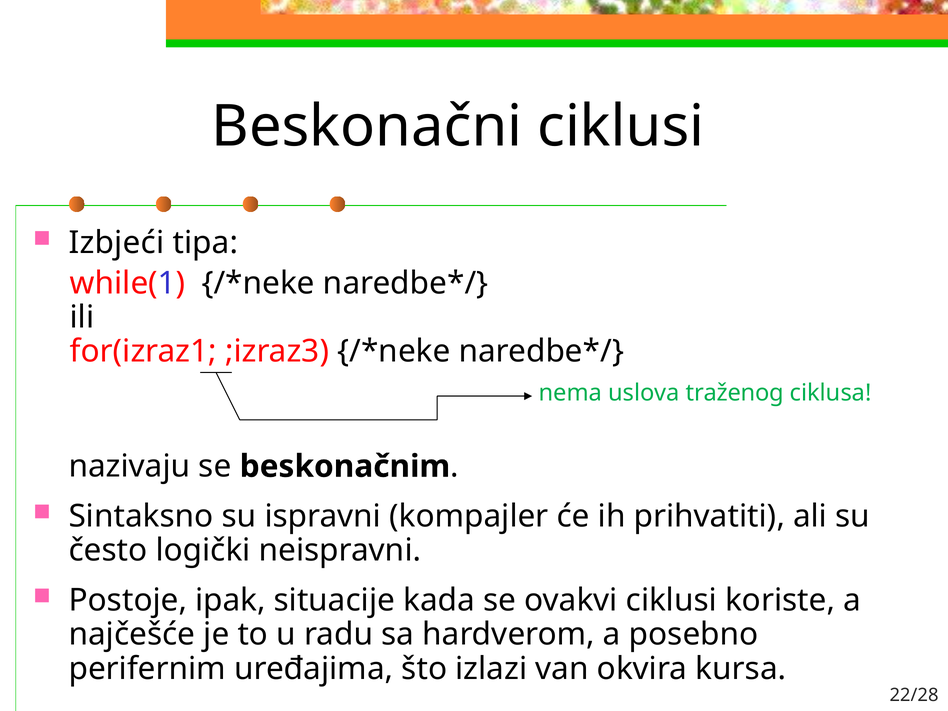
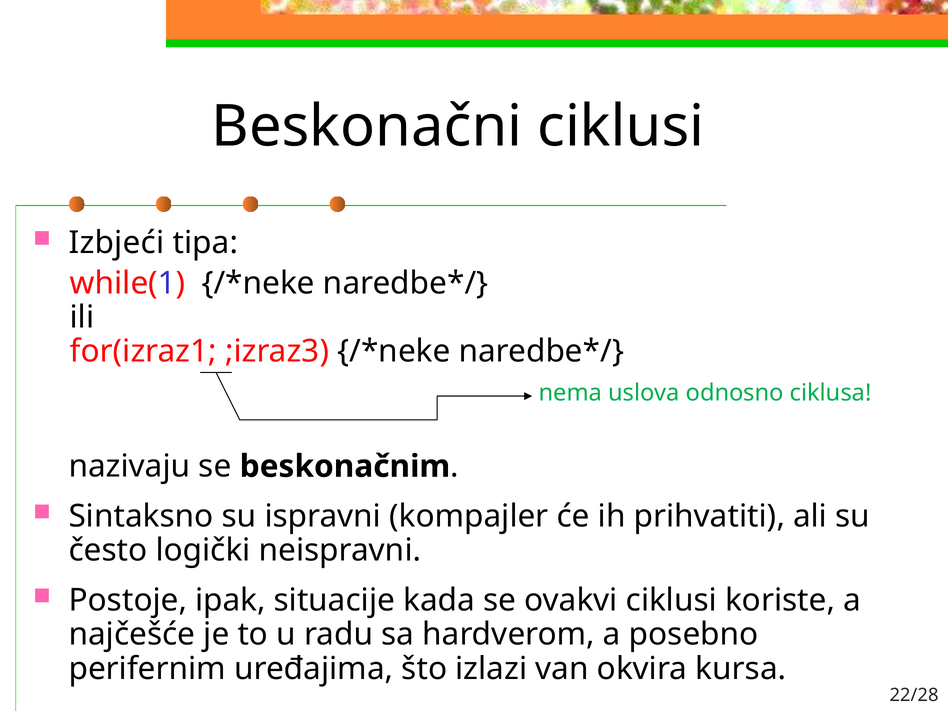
traženog: traženog -> odnosno
